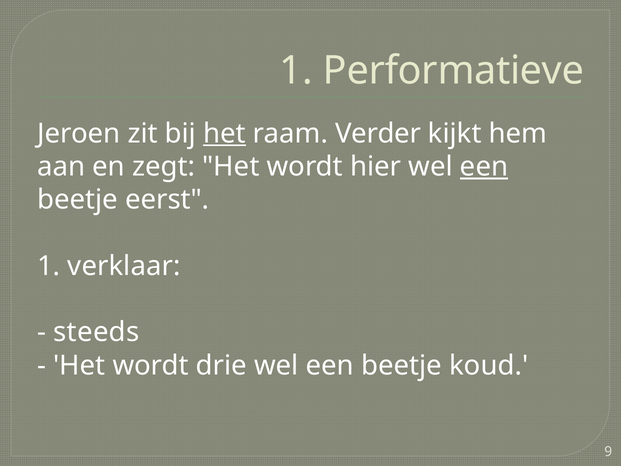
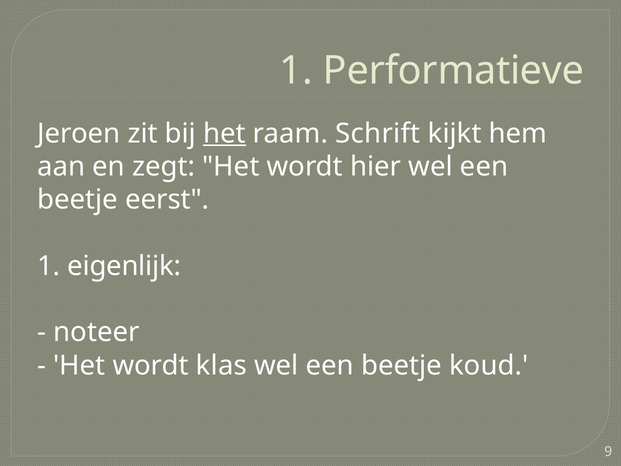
Verder: Verder -> Schrift
een at (484, 166) underline: present -> none
verklaar: verklaar -> eigenlijk
steeds: steeds -> noteer
drie: drie -> klas
